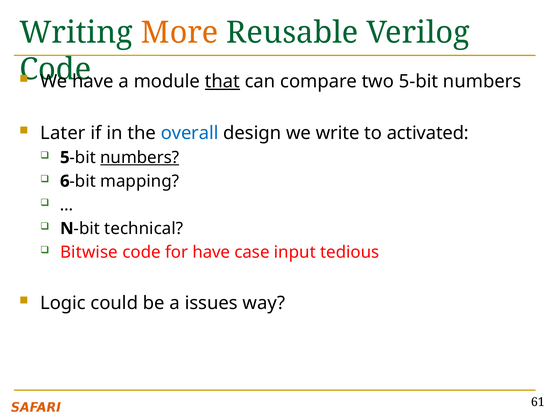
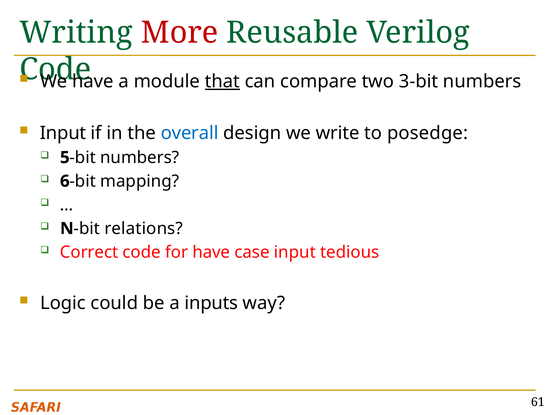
More colour: orange -> red
5-bit: 5-bit -> 3-bit
Later at (63, 133): Later -> Input
activated: activated -> posedge
numbers at (140, 158) underline: present -> none
technical: technical -> relations
Bitwise: Bitwise -> Correct
issues: issues -> inputs
